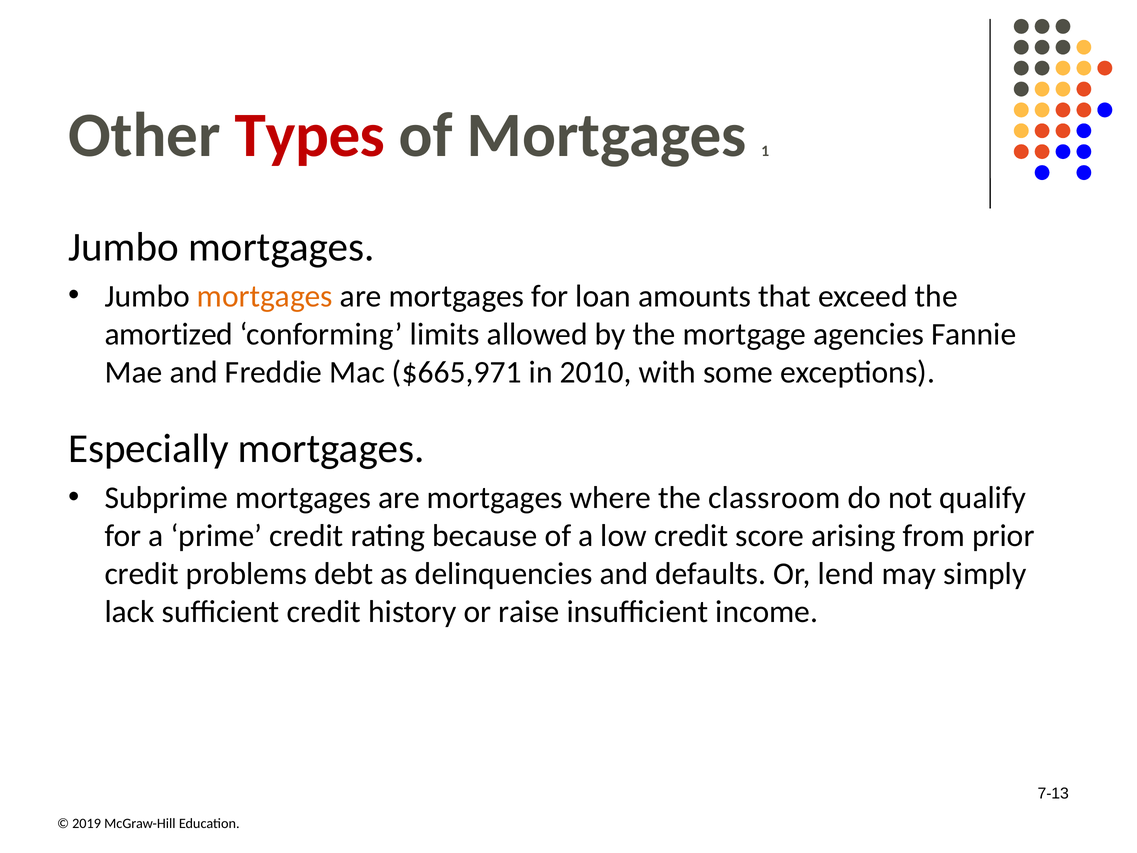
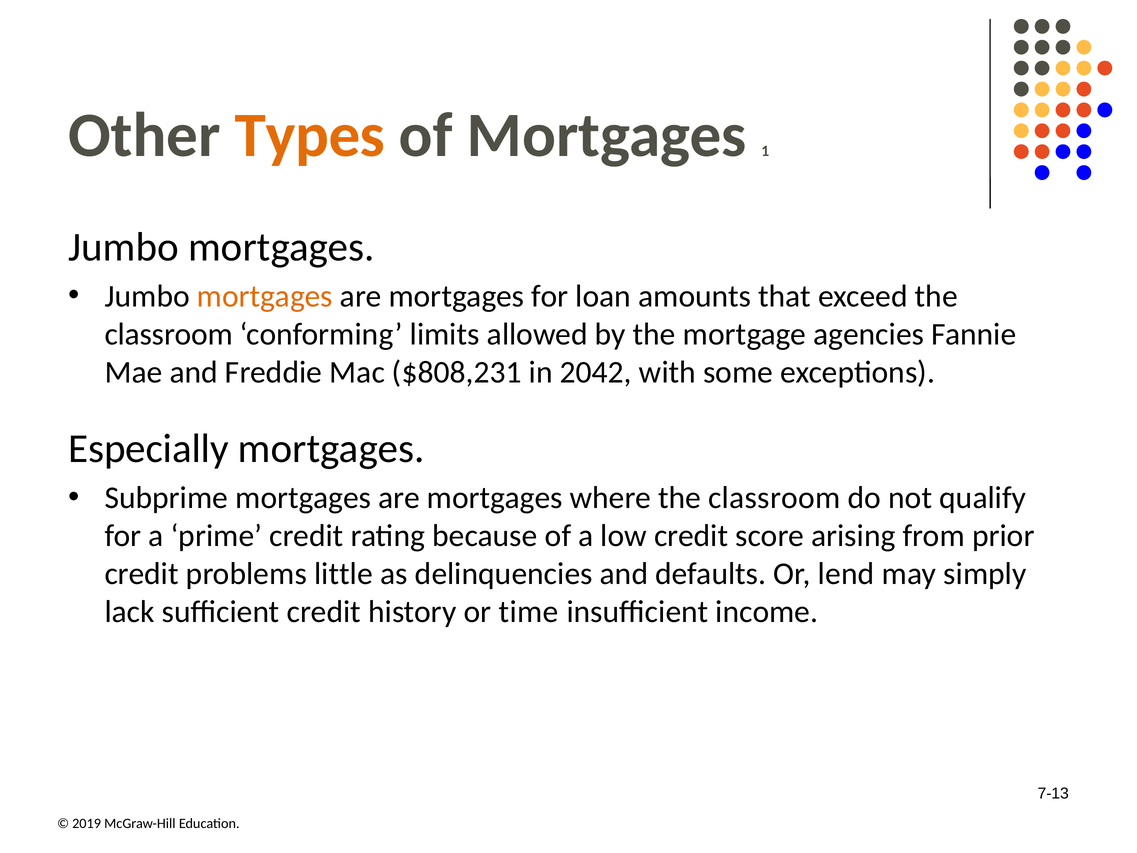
Types colour: red -> orange
amortized at (169, 334): amortized -> classroom
$665,971: $665,971 -> $808,231
2010: 2010 -> 2042
debt: debt -> little
raise: raise -> time
